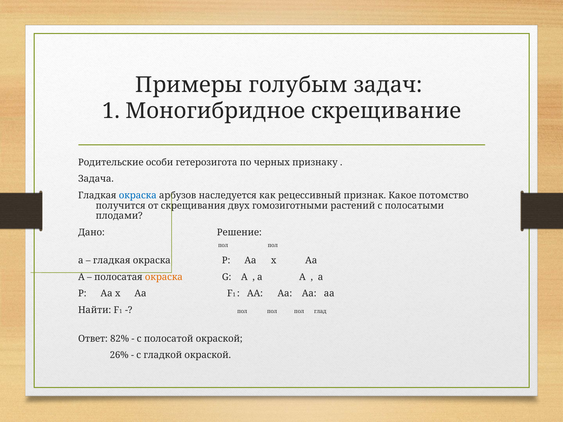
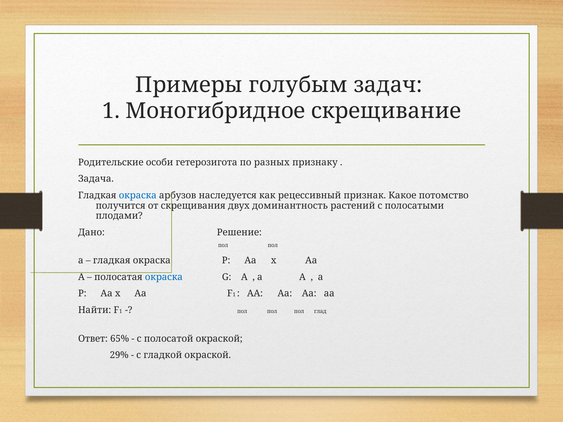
черных: черных -> разных
гомозиготными: гомозиготными -> доминантность
окраска at (164, 277) colour: orange -> blue
82%: 82% -> 65%
26%: 26% -> 29%
